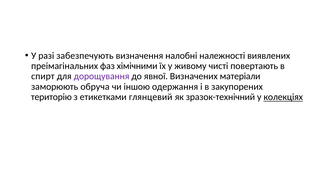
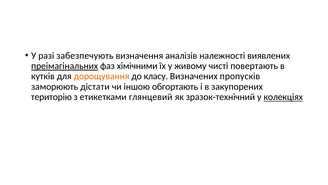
налобні: налобні -> аналізів
преімагінальних underline: none -> present
спирт: спирт -> кутків
дорощування colour: purple -> orange
явної: явної -> класу
матеріали: матеріали -> пропусків
обруча: обруча -> дістати
одержання: одержання -> обгортають
